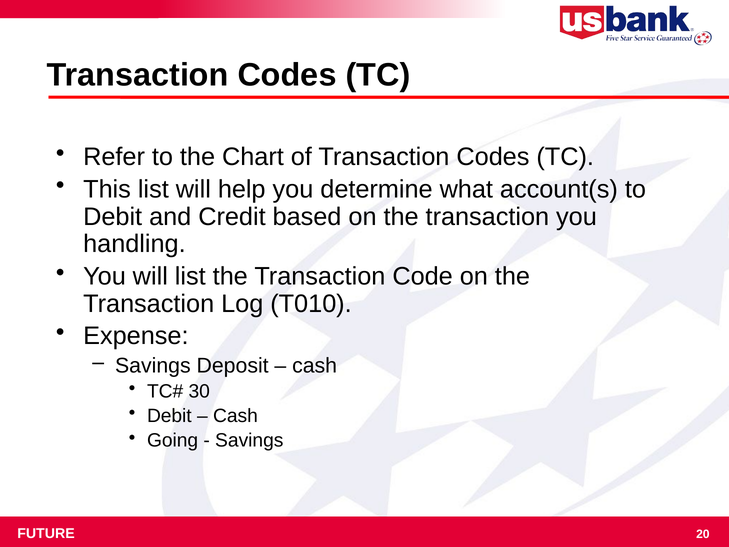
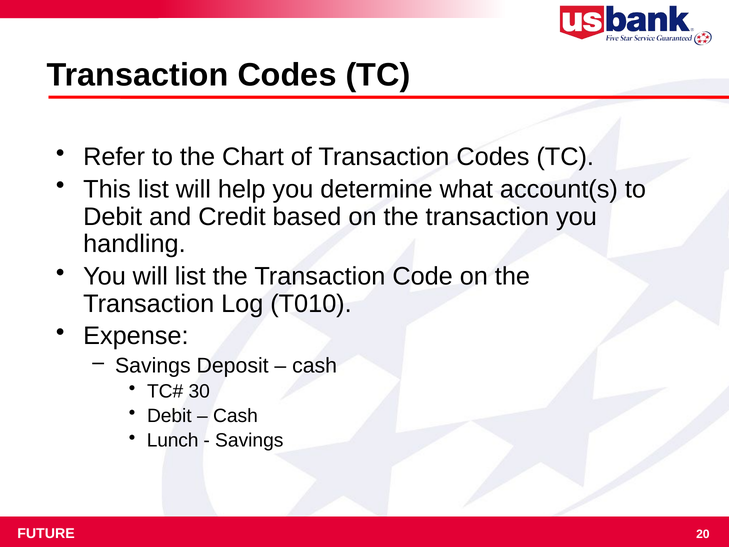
Going: Going -> Lunch
